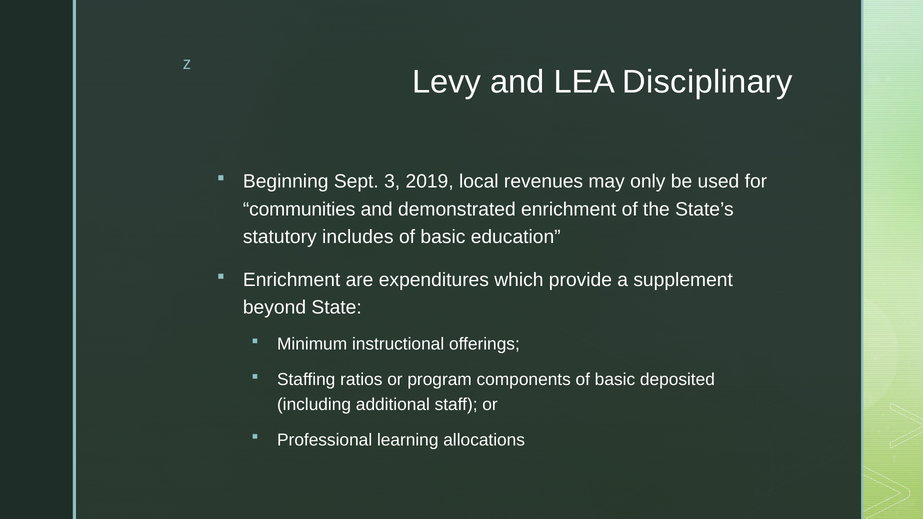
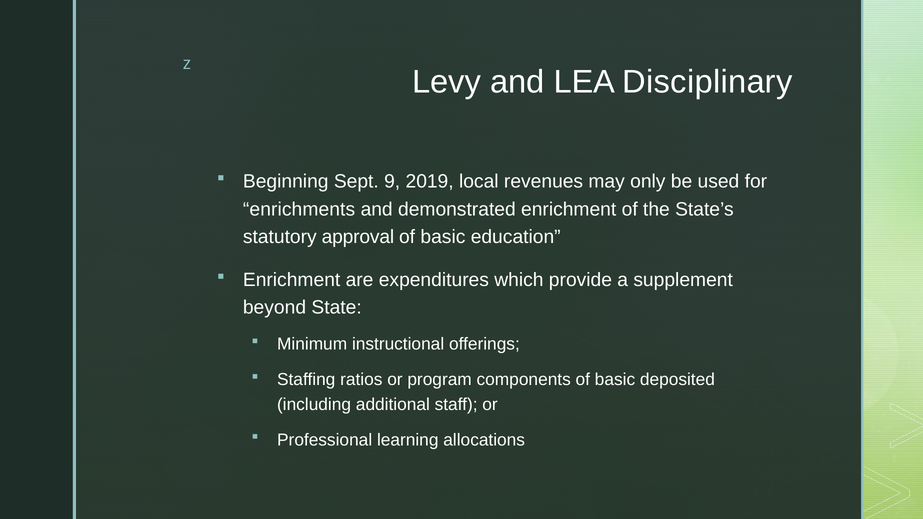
3: 3 -> 9
communities: communities -> enrichments
includes: includes -> approval
